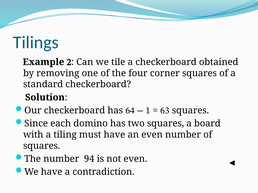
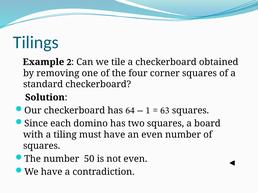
94: 94 -> 50
